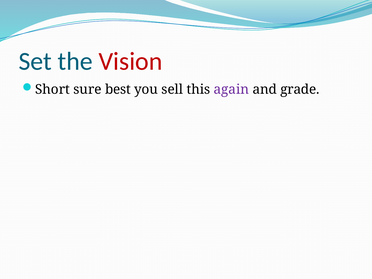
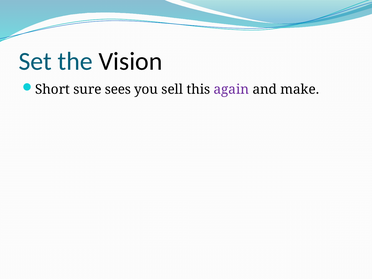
Vision colour: red -> black
best: best -> sees
grade: grade -> make
